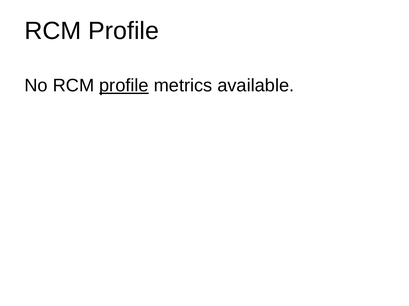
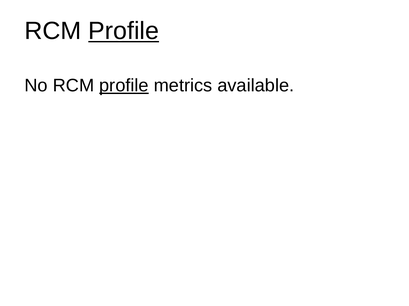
Profile at (124, 31) underline: none -> present
